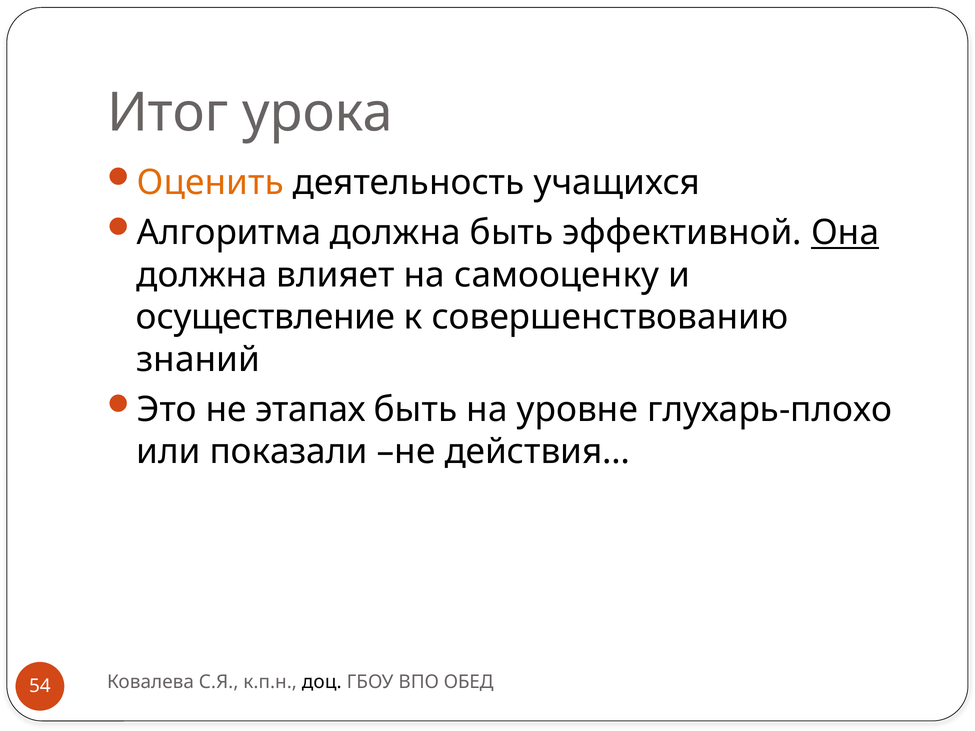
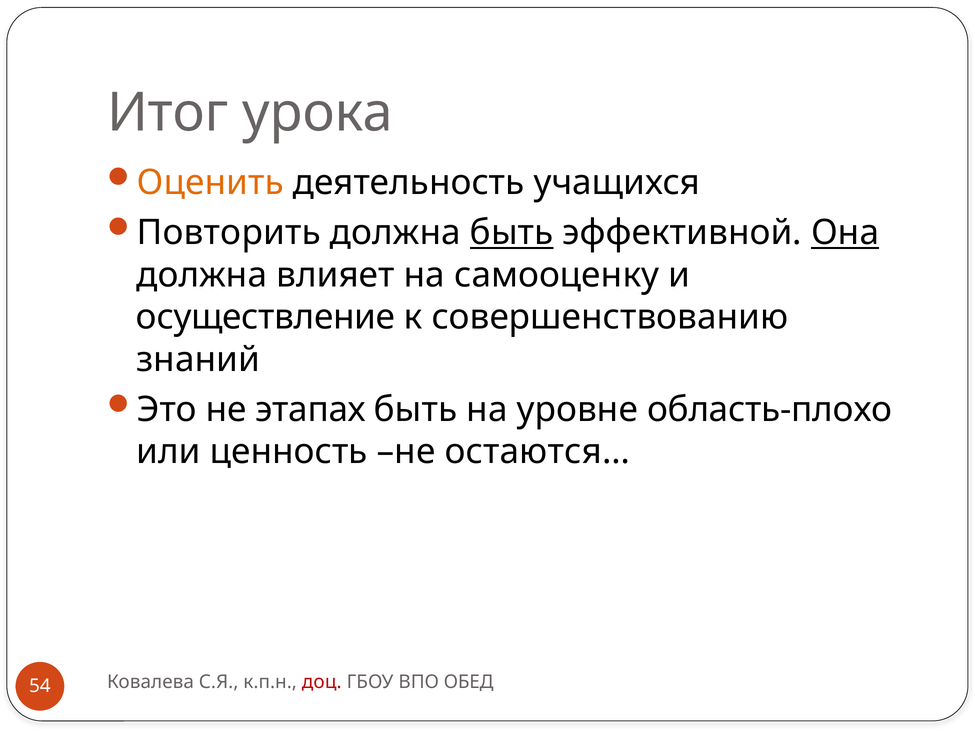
Алгоритма: Алгоритма -> Повторить
быть at (512, 233) underline: none -> present
глухарь-плохо: глухарь-плохо -> область-плохо
показали: показали -> ценность
действия…: действия… -> остаются…
доц colour: black -> red
